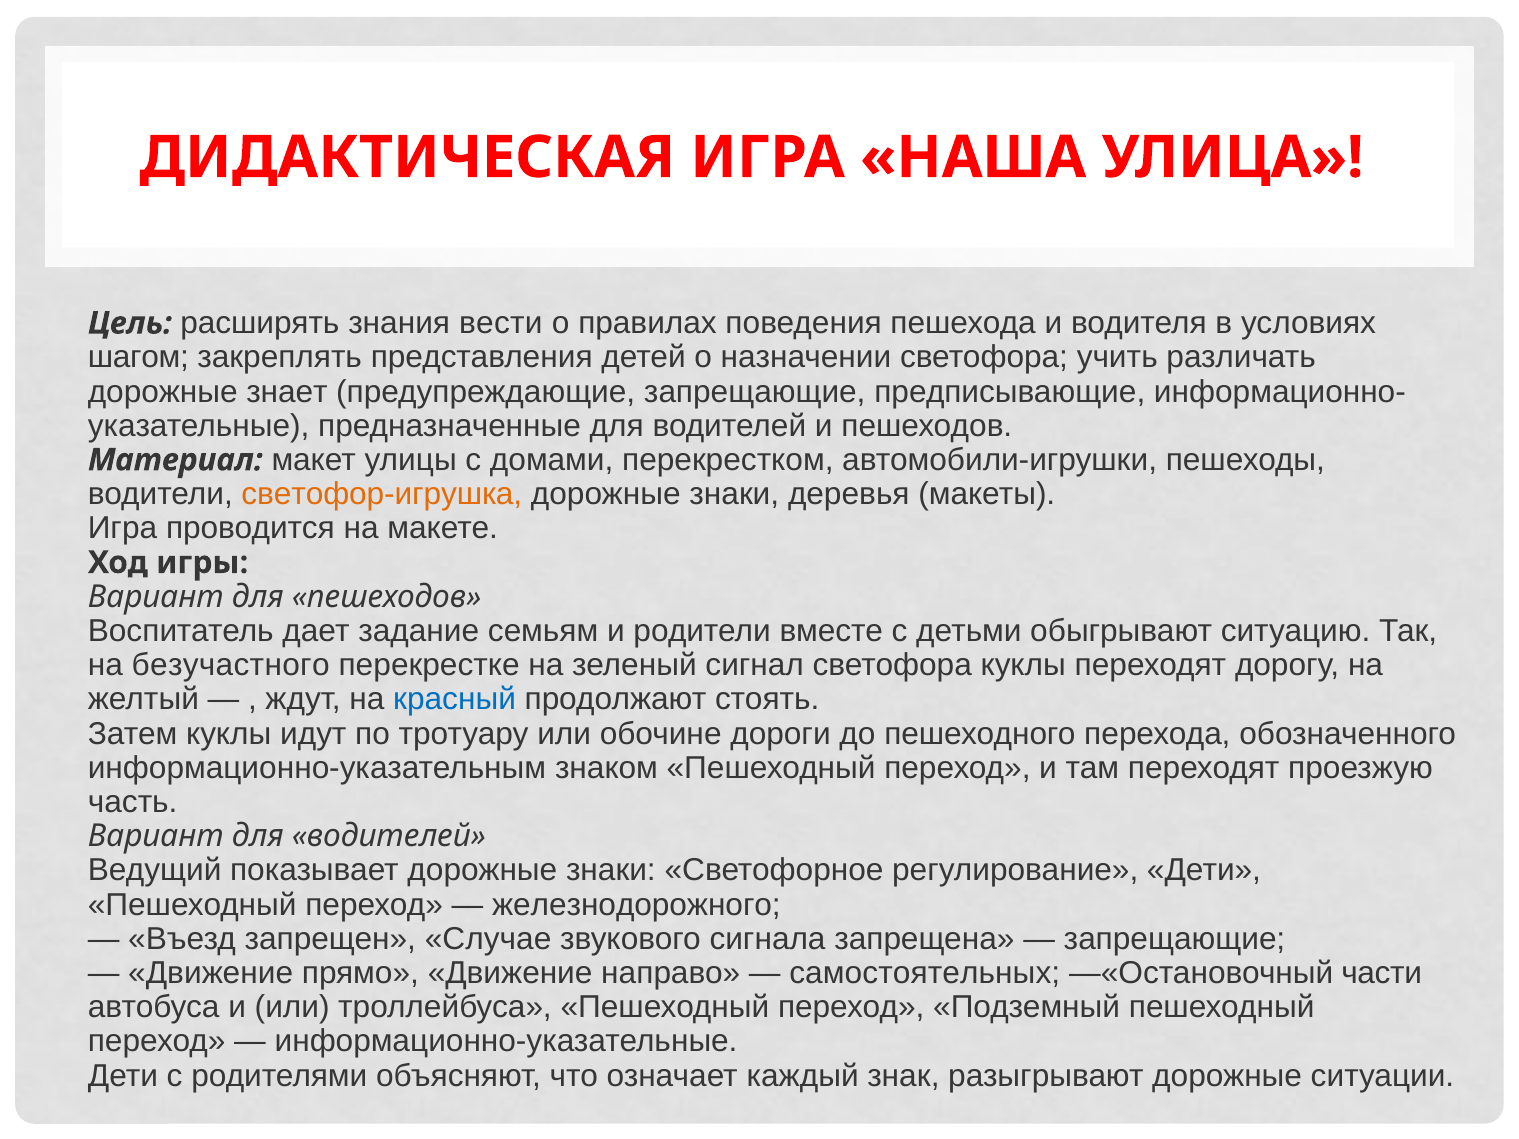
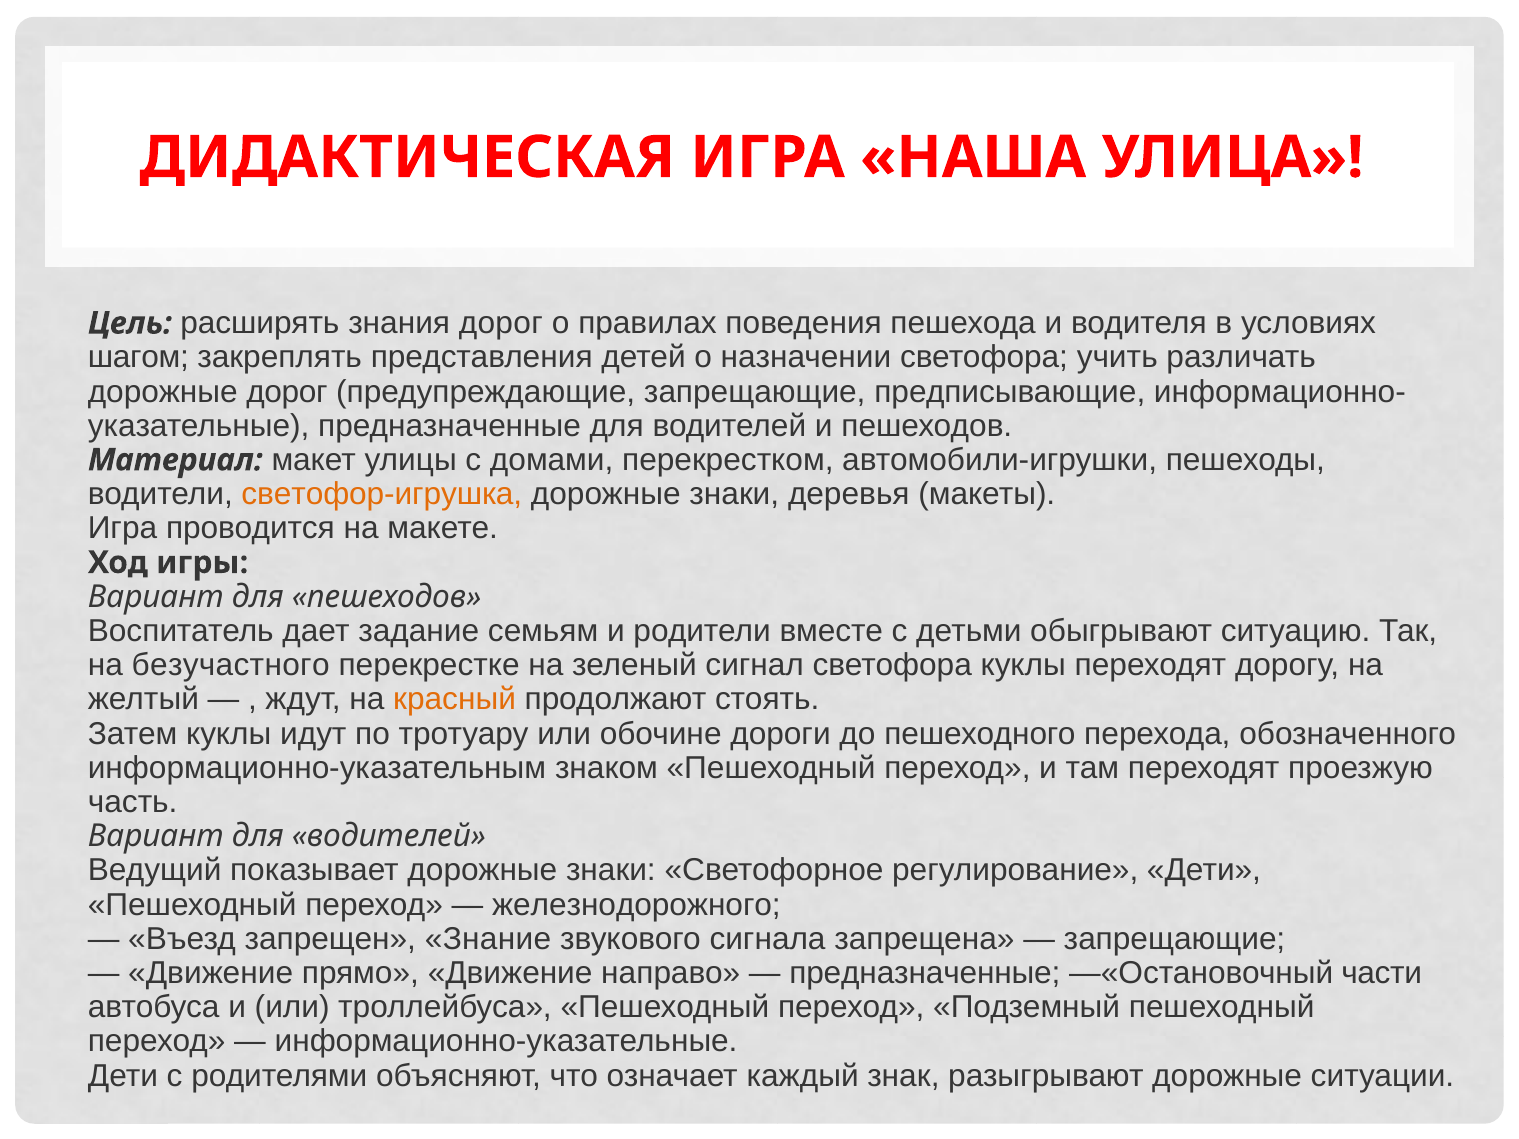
знания вести: вести -> дорог
дорожные знает: знает -> дорог
красный colour: blue -> orange
Случае: Случае -> Знание
самостоятельных at (925, 973): самостоятельных -> предназначенные
